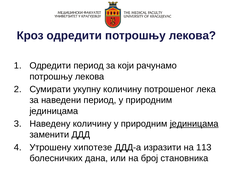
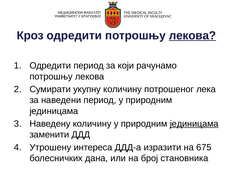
лекова at (192, 35) underline: none -> present
хипотезе: хипотезе -> интереса
113: 113 -> 675
